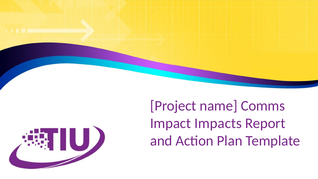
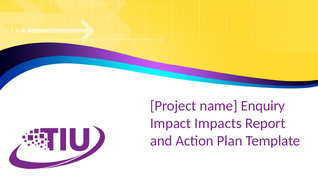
Comms: Comms -> Enquiry
